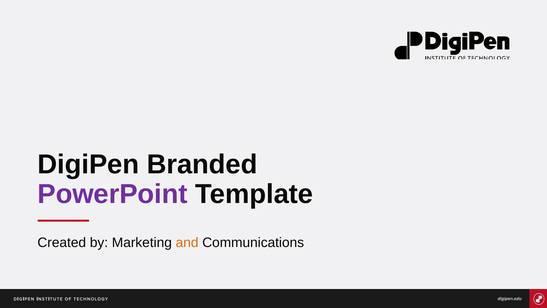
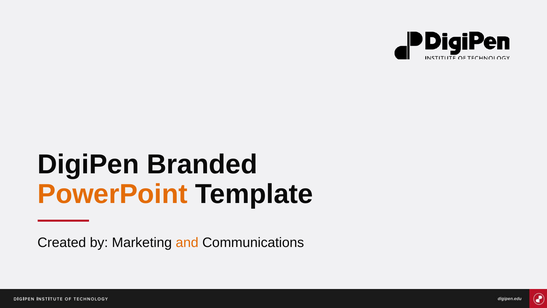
PowerPoint colour: purple -> orange
